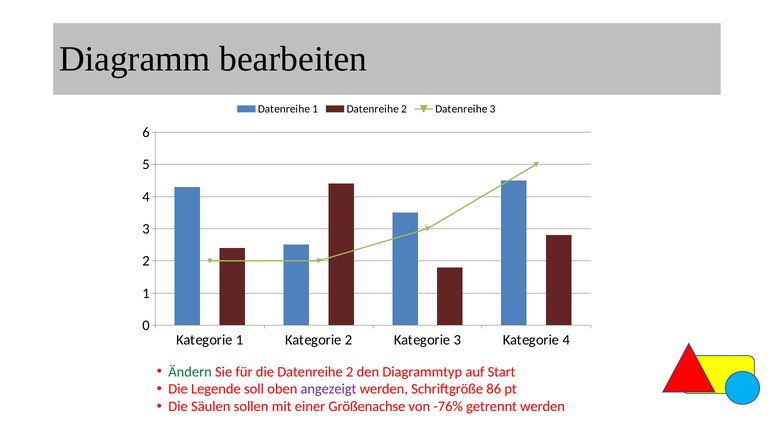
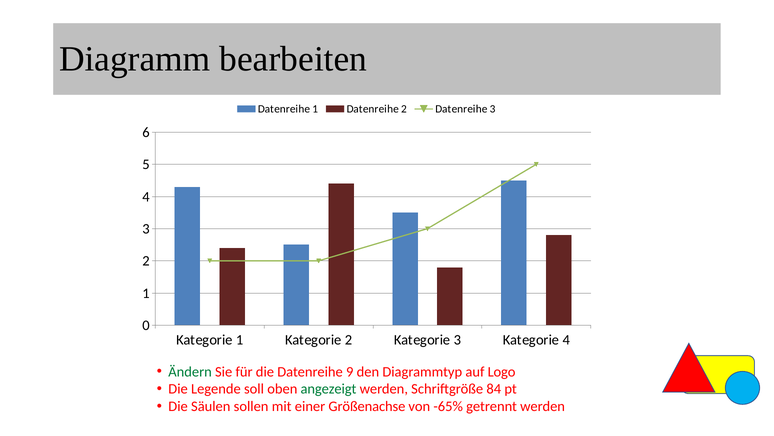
die Datenreihe 2: 2 -> 9
Start: Start -> Logo
angezeigt colour: purple -> green
86: 86 -> 84
-76%: -76% -> -65%
